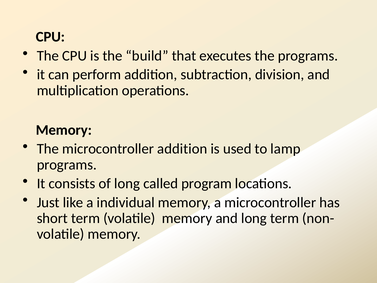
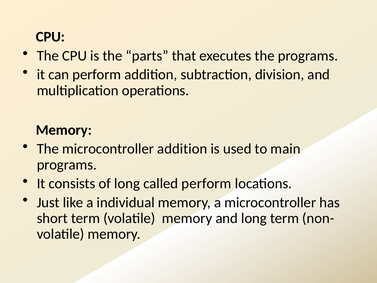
build: build -> parts
lamp: lamp -> main
called program: program -> perform
